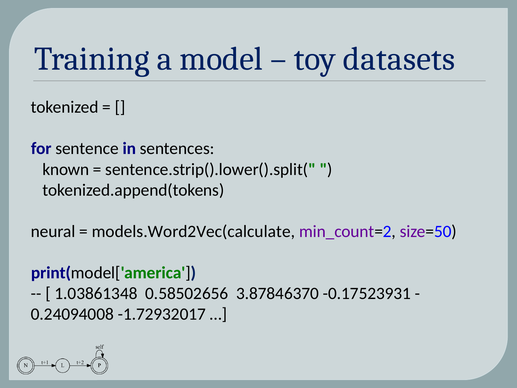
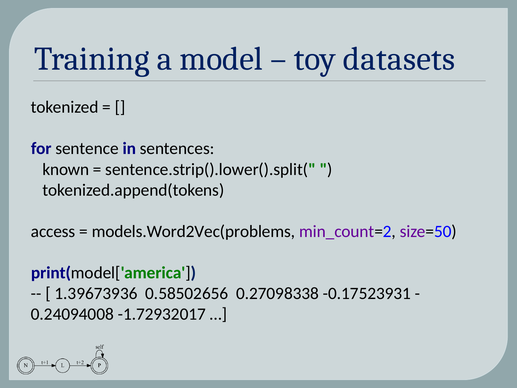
neural: neural -> access
models.Word2Vec(calculate: models.Word2Vec(calculate -> models.Word2Vec(problems
1.03861348: 1.03861348 -> 1.39673936
3.87846370: 3.87846370 -> 0.27098338
